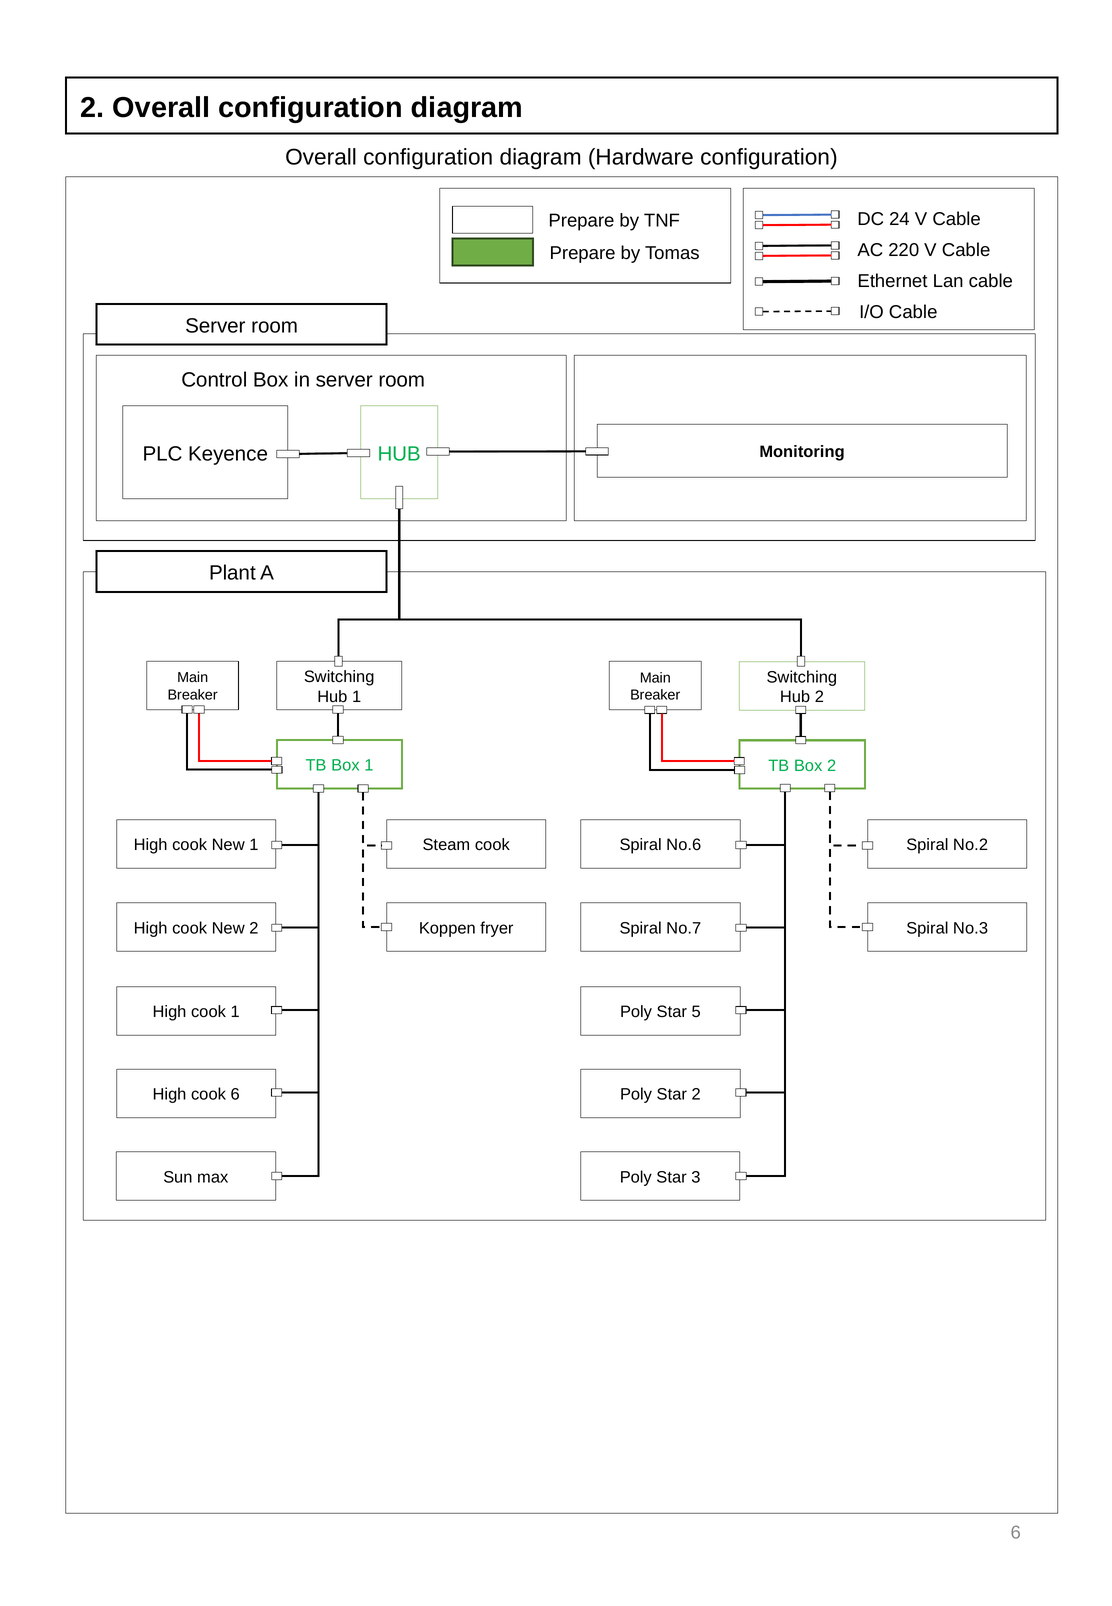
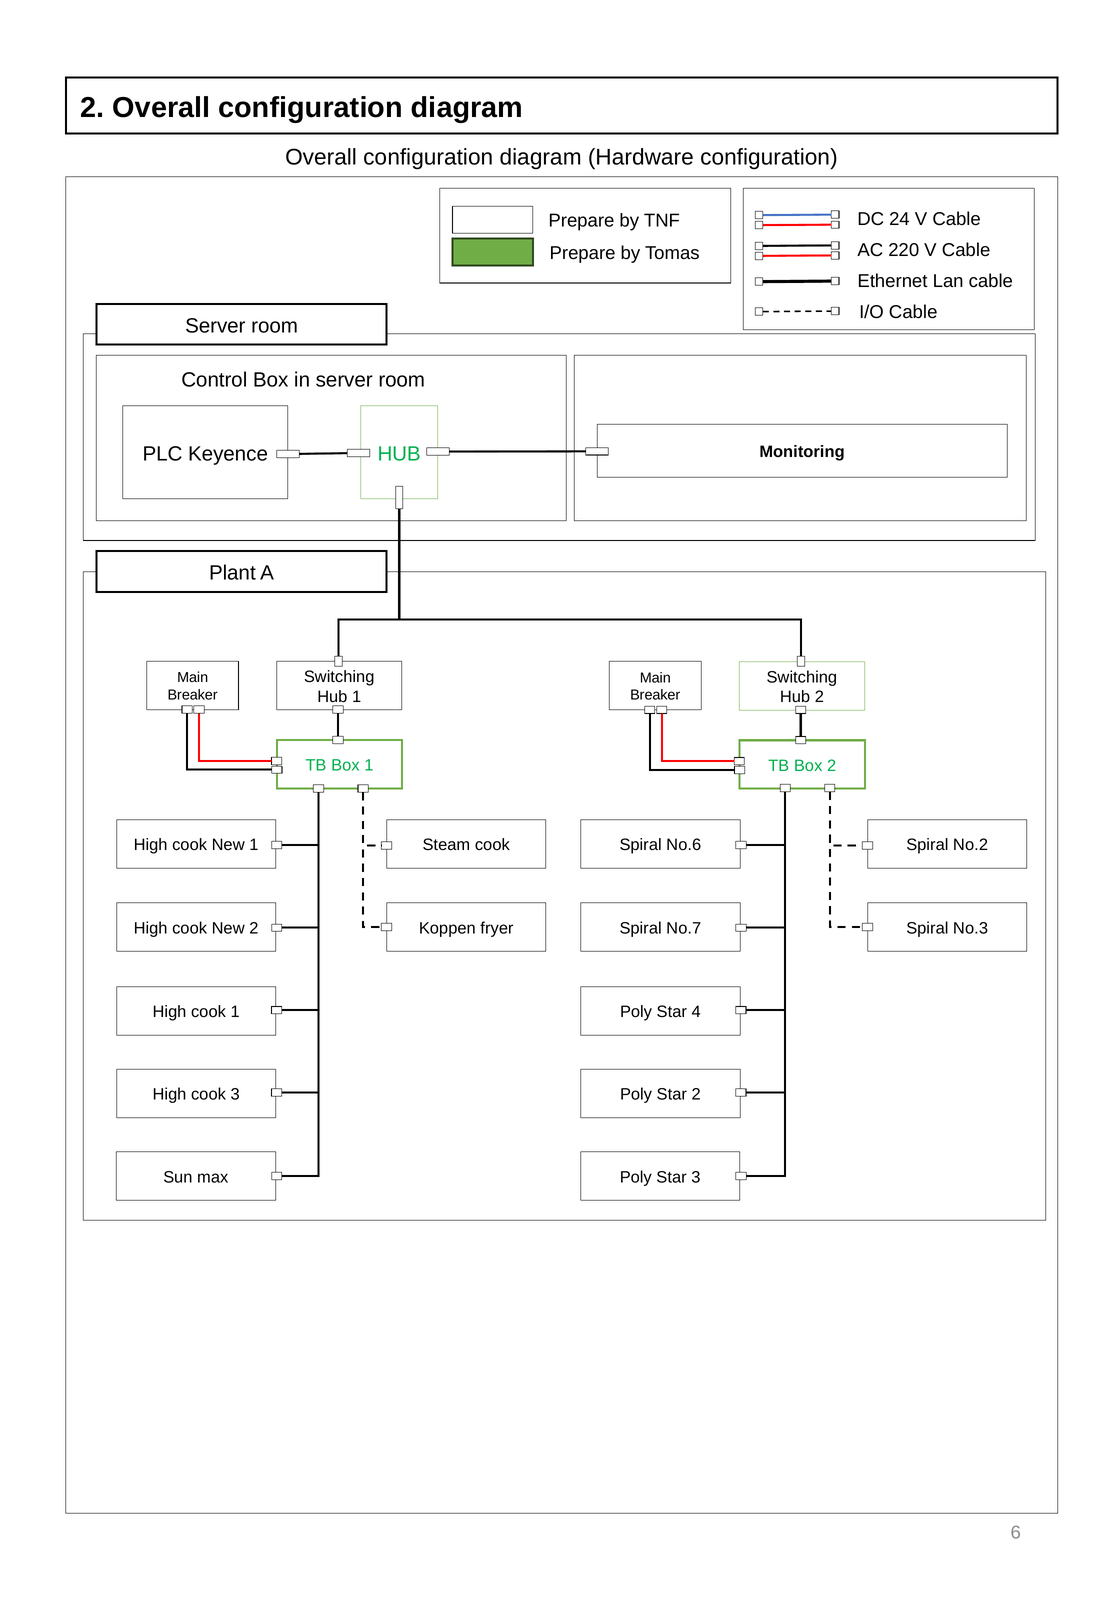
5: 5 -> 4
cook 6: 6 -> 3
